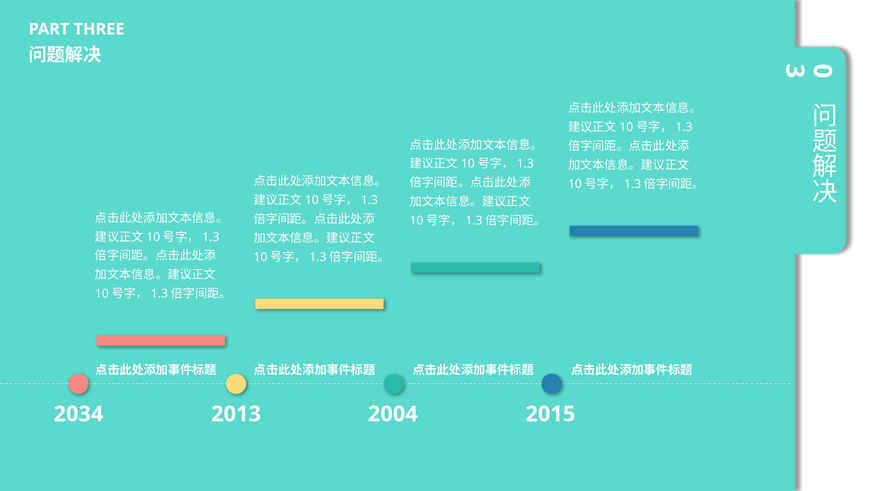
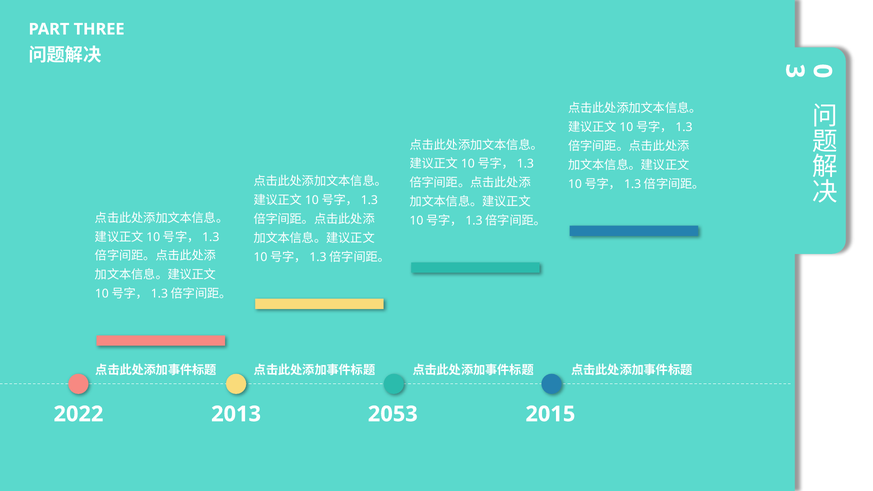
2034: 2034 -> 2022
2004: 2004 -> 2053
